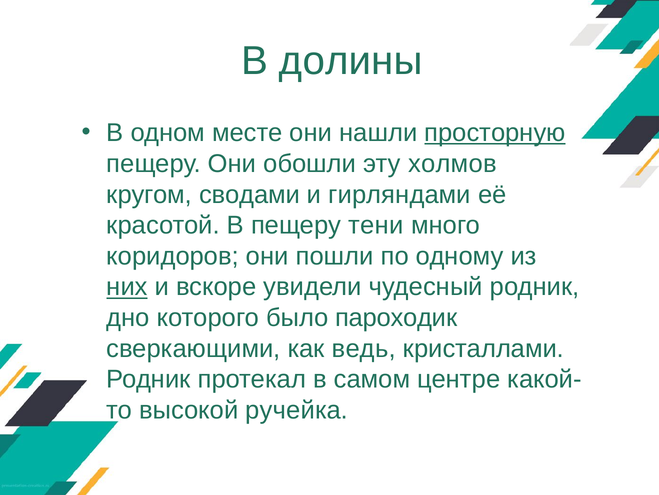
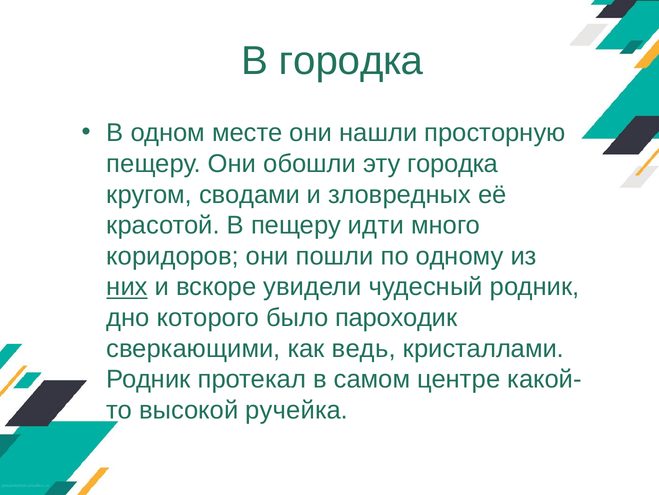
В долины: долины -> городка
просторную underline: present -> none
эту холмов: холмов -> городка
гирляндами: гирляндами -> зловредных
тени: тени -> идти
